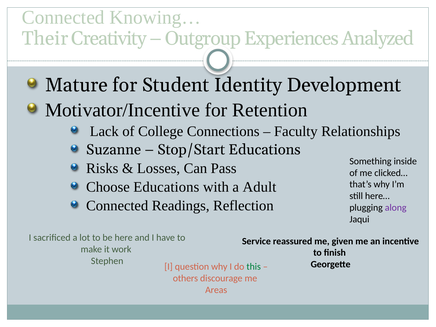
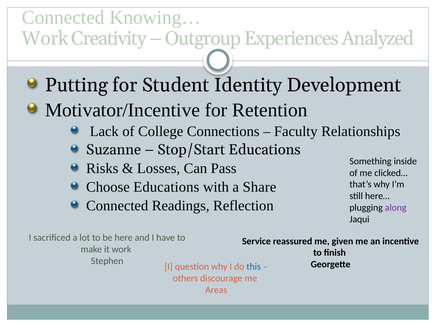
Their at (45, 39): Their -> Work
Mature: Mature -> Putting
Adult: Adult -> Share
this colour: green -> blue
